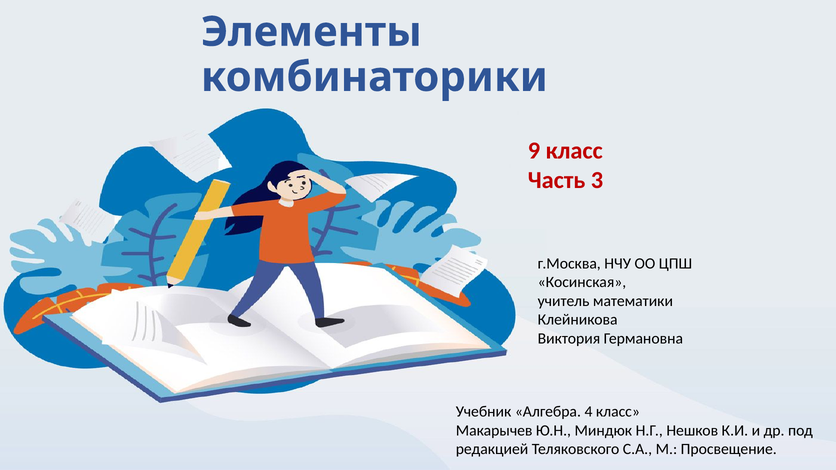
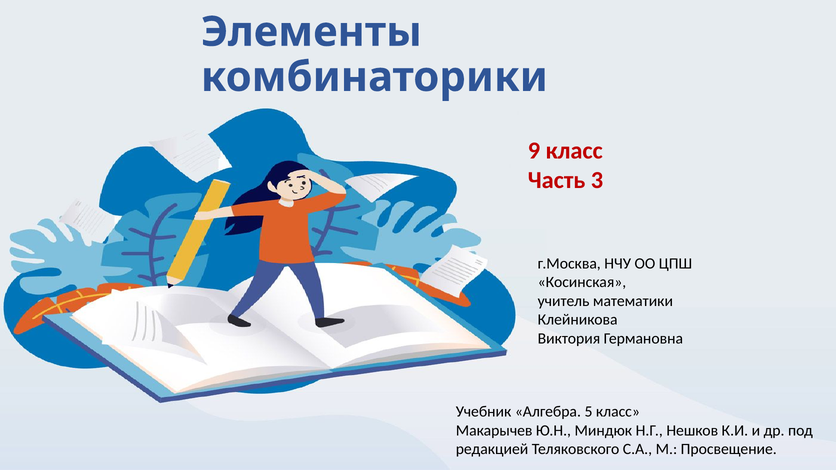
4: 4 -> 5
